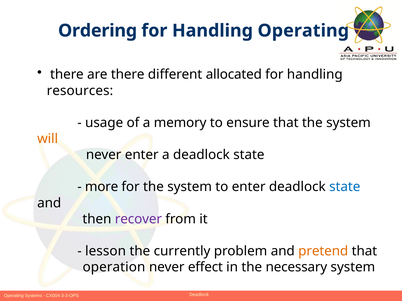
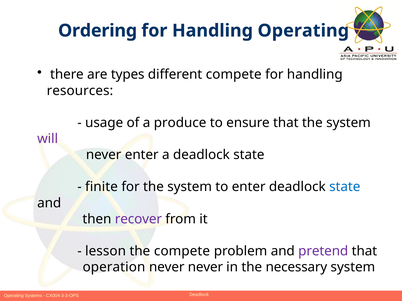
are there: there -> types
different allocated: allocated -> compete
memory: memory -> produce
will colour: orange -> purple
more: more -> finite
the currently: currently -> compete
pretend colour: orange -> purple
never effect: effect -> never
